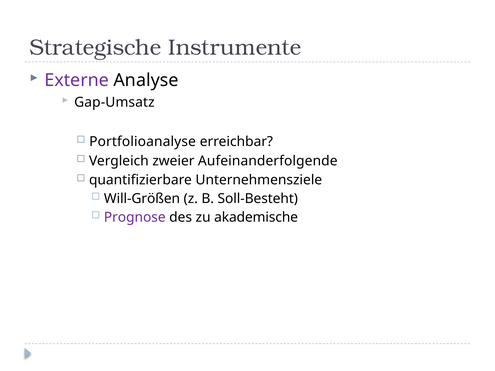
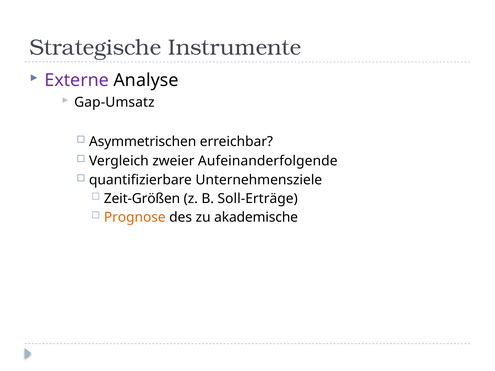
Portfolioanalyse: Portfolioanalyse -> Asymmetrischen
Will-Größen: Will-Größen -> Zeit-Größen
Soll-Besteht: Soll-Besteht -> Soll-Erträge
Prognose colour: purple -> orange
